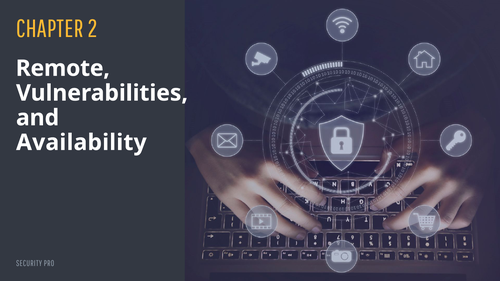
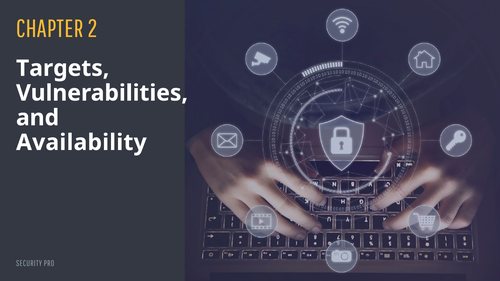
Remote: Remote -> Targets
